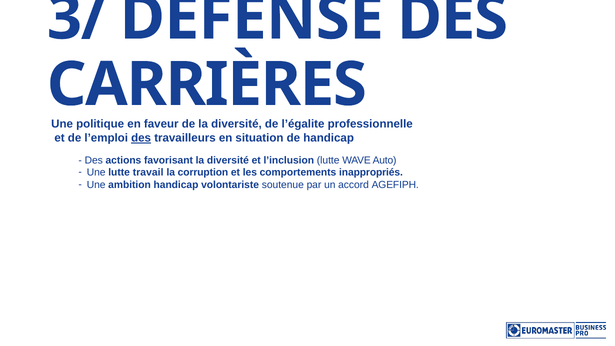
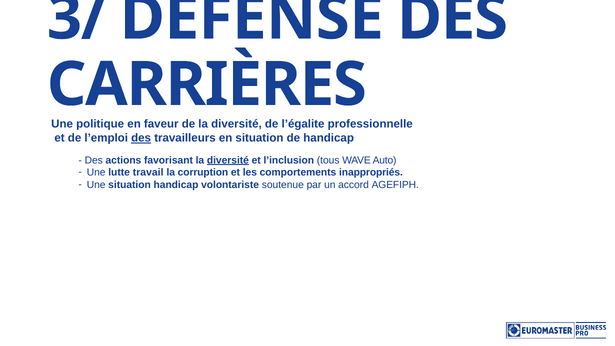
diversité at (228, 160) underline: none -> present
l’inclusion lutte: lutte -> tous
Une ambition: ambition -> situation
